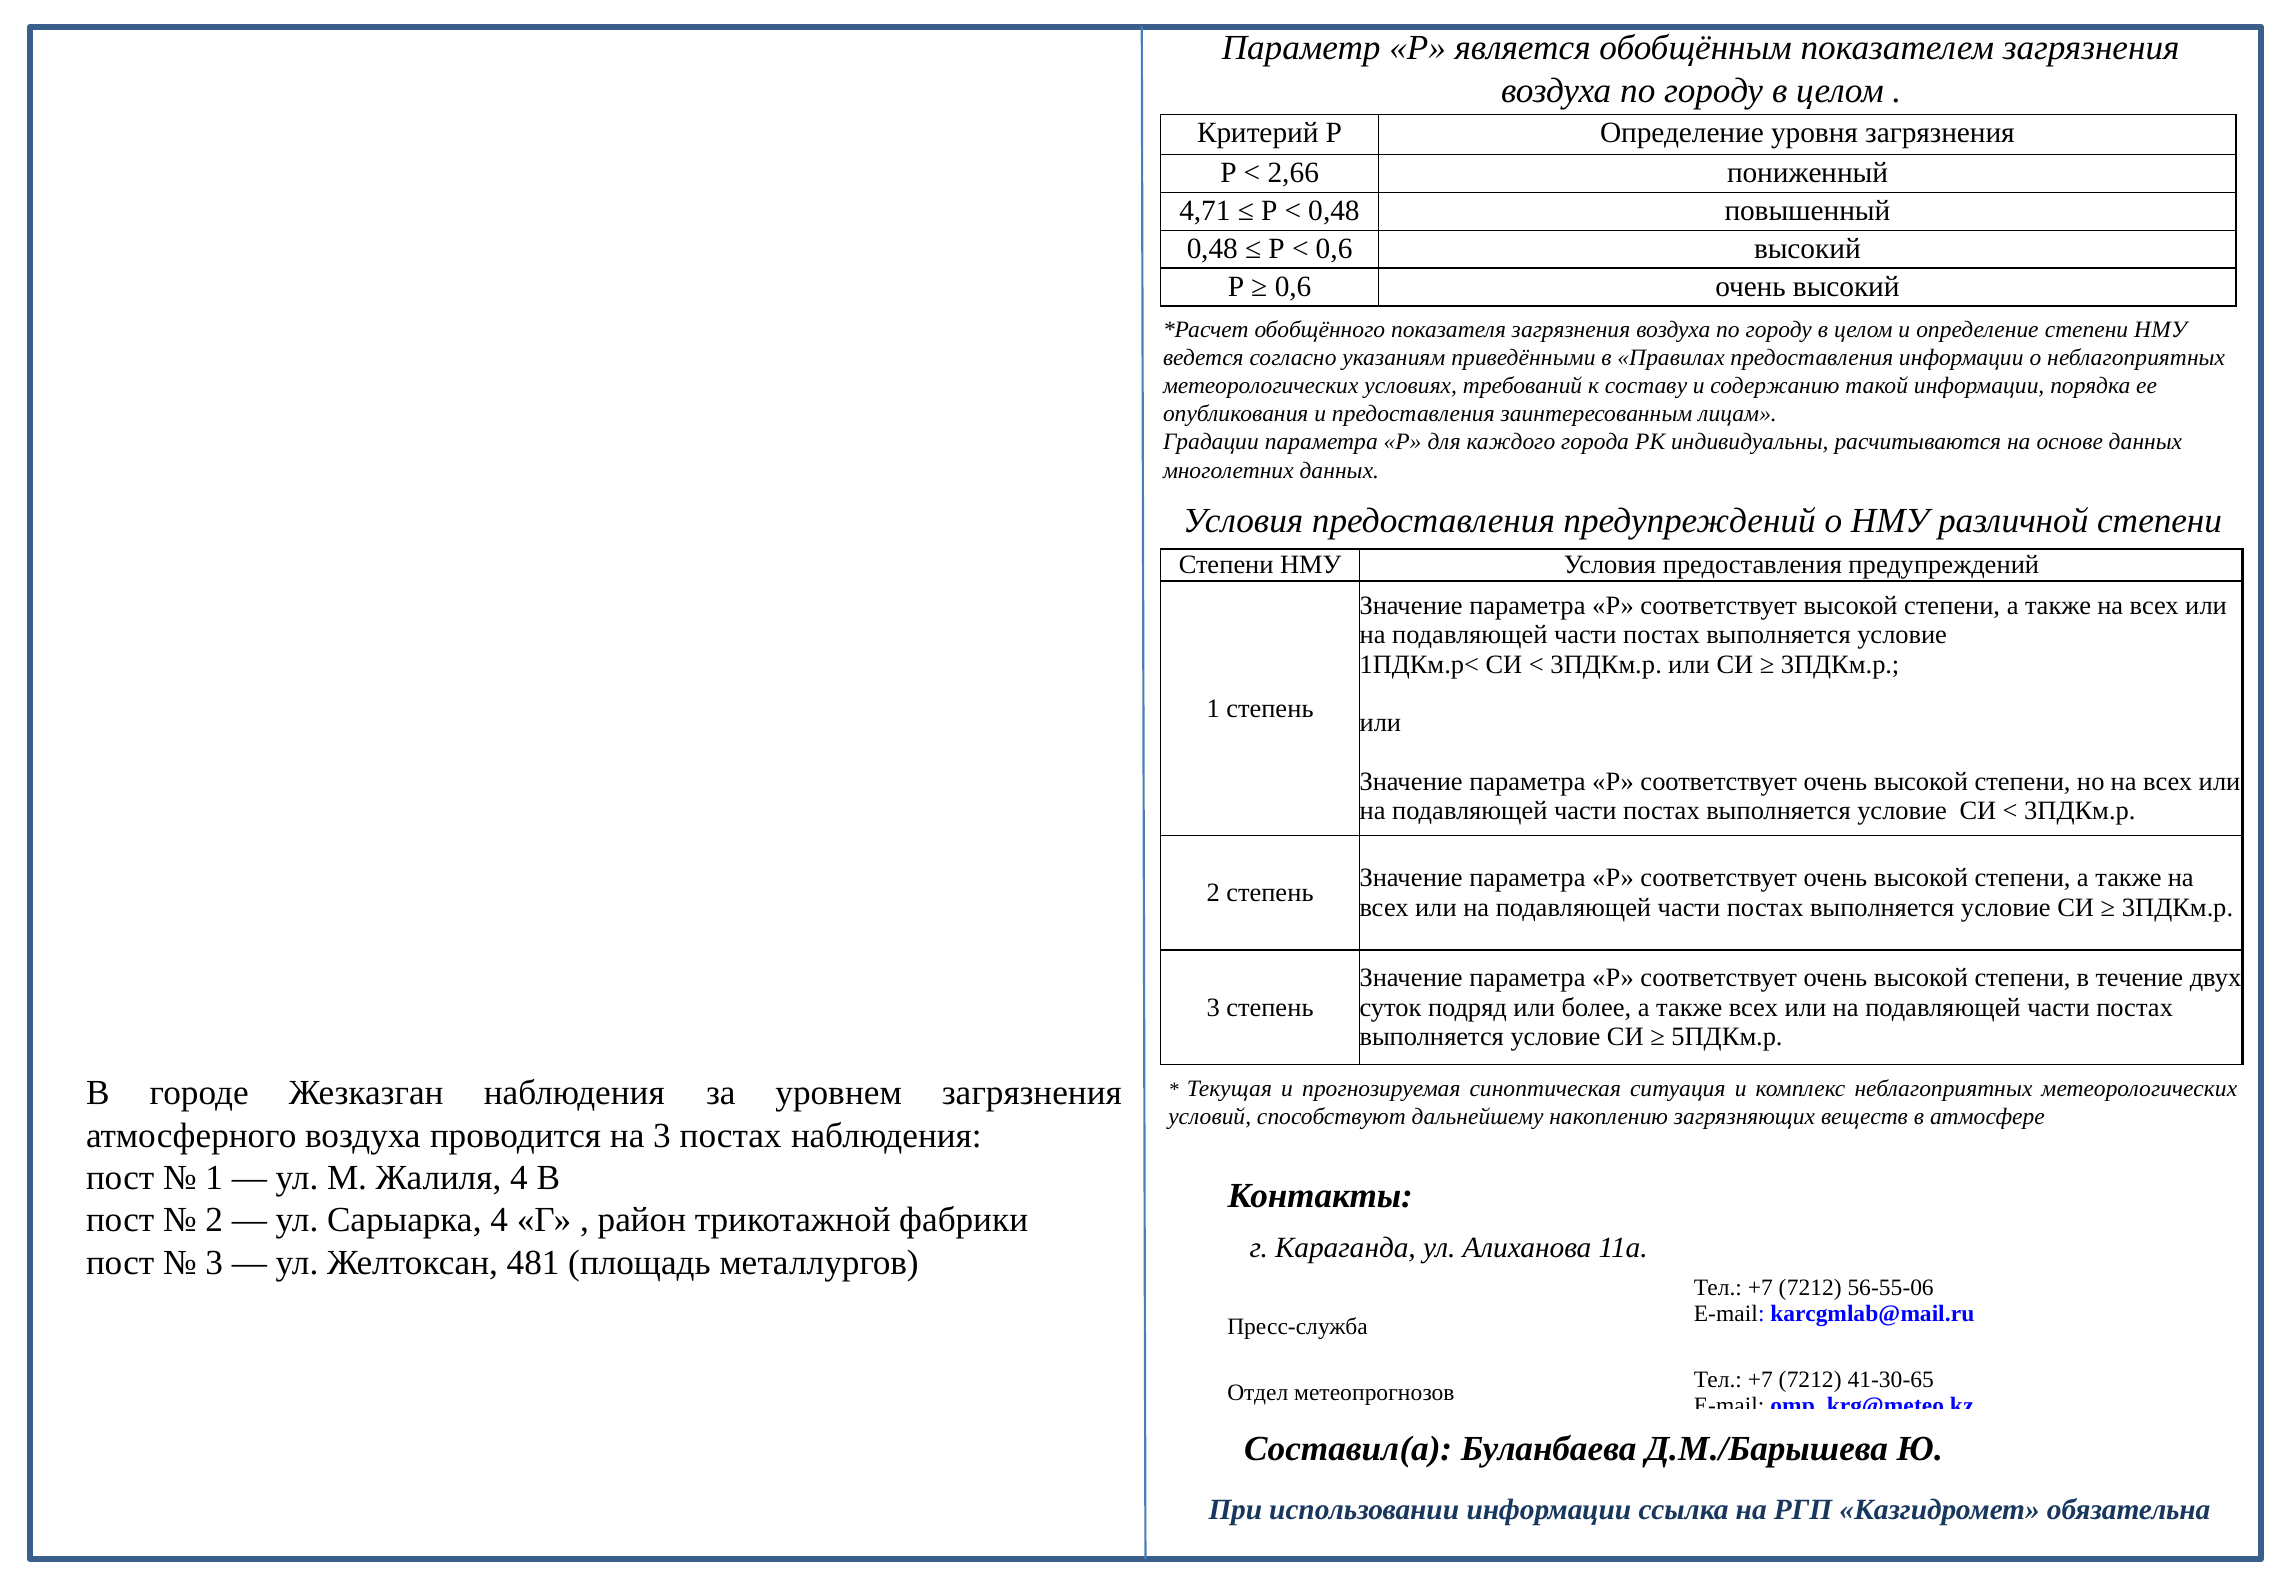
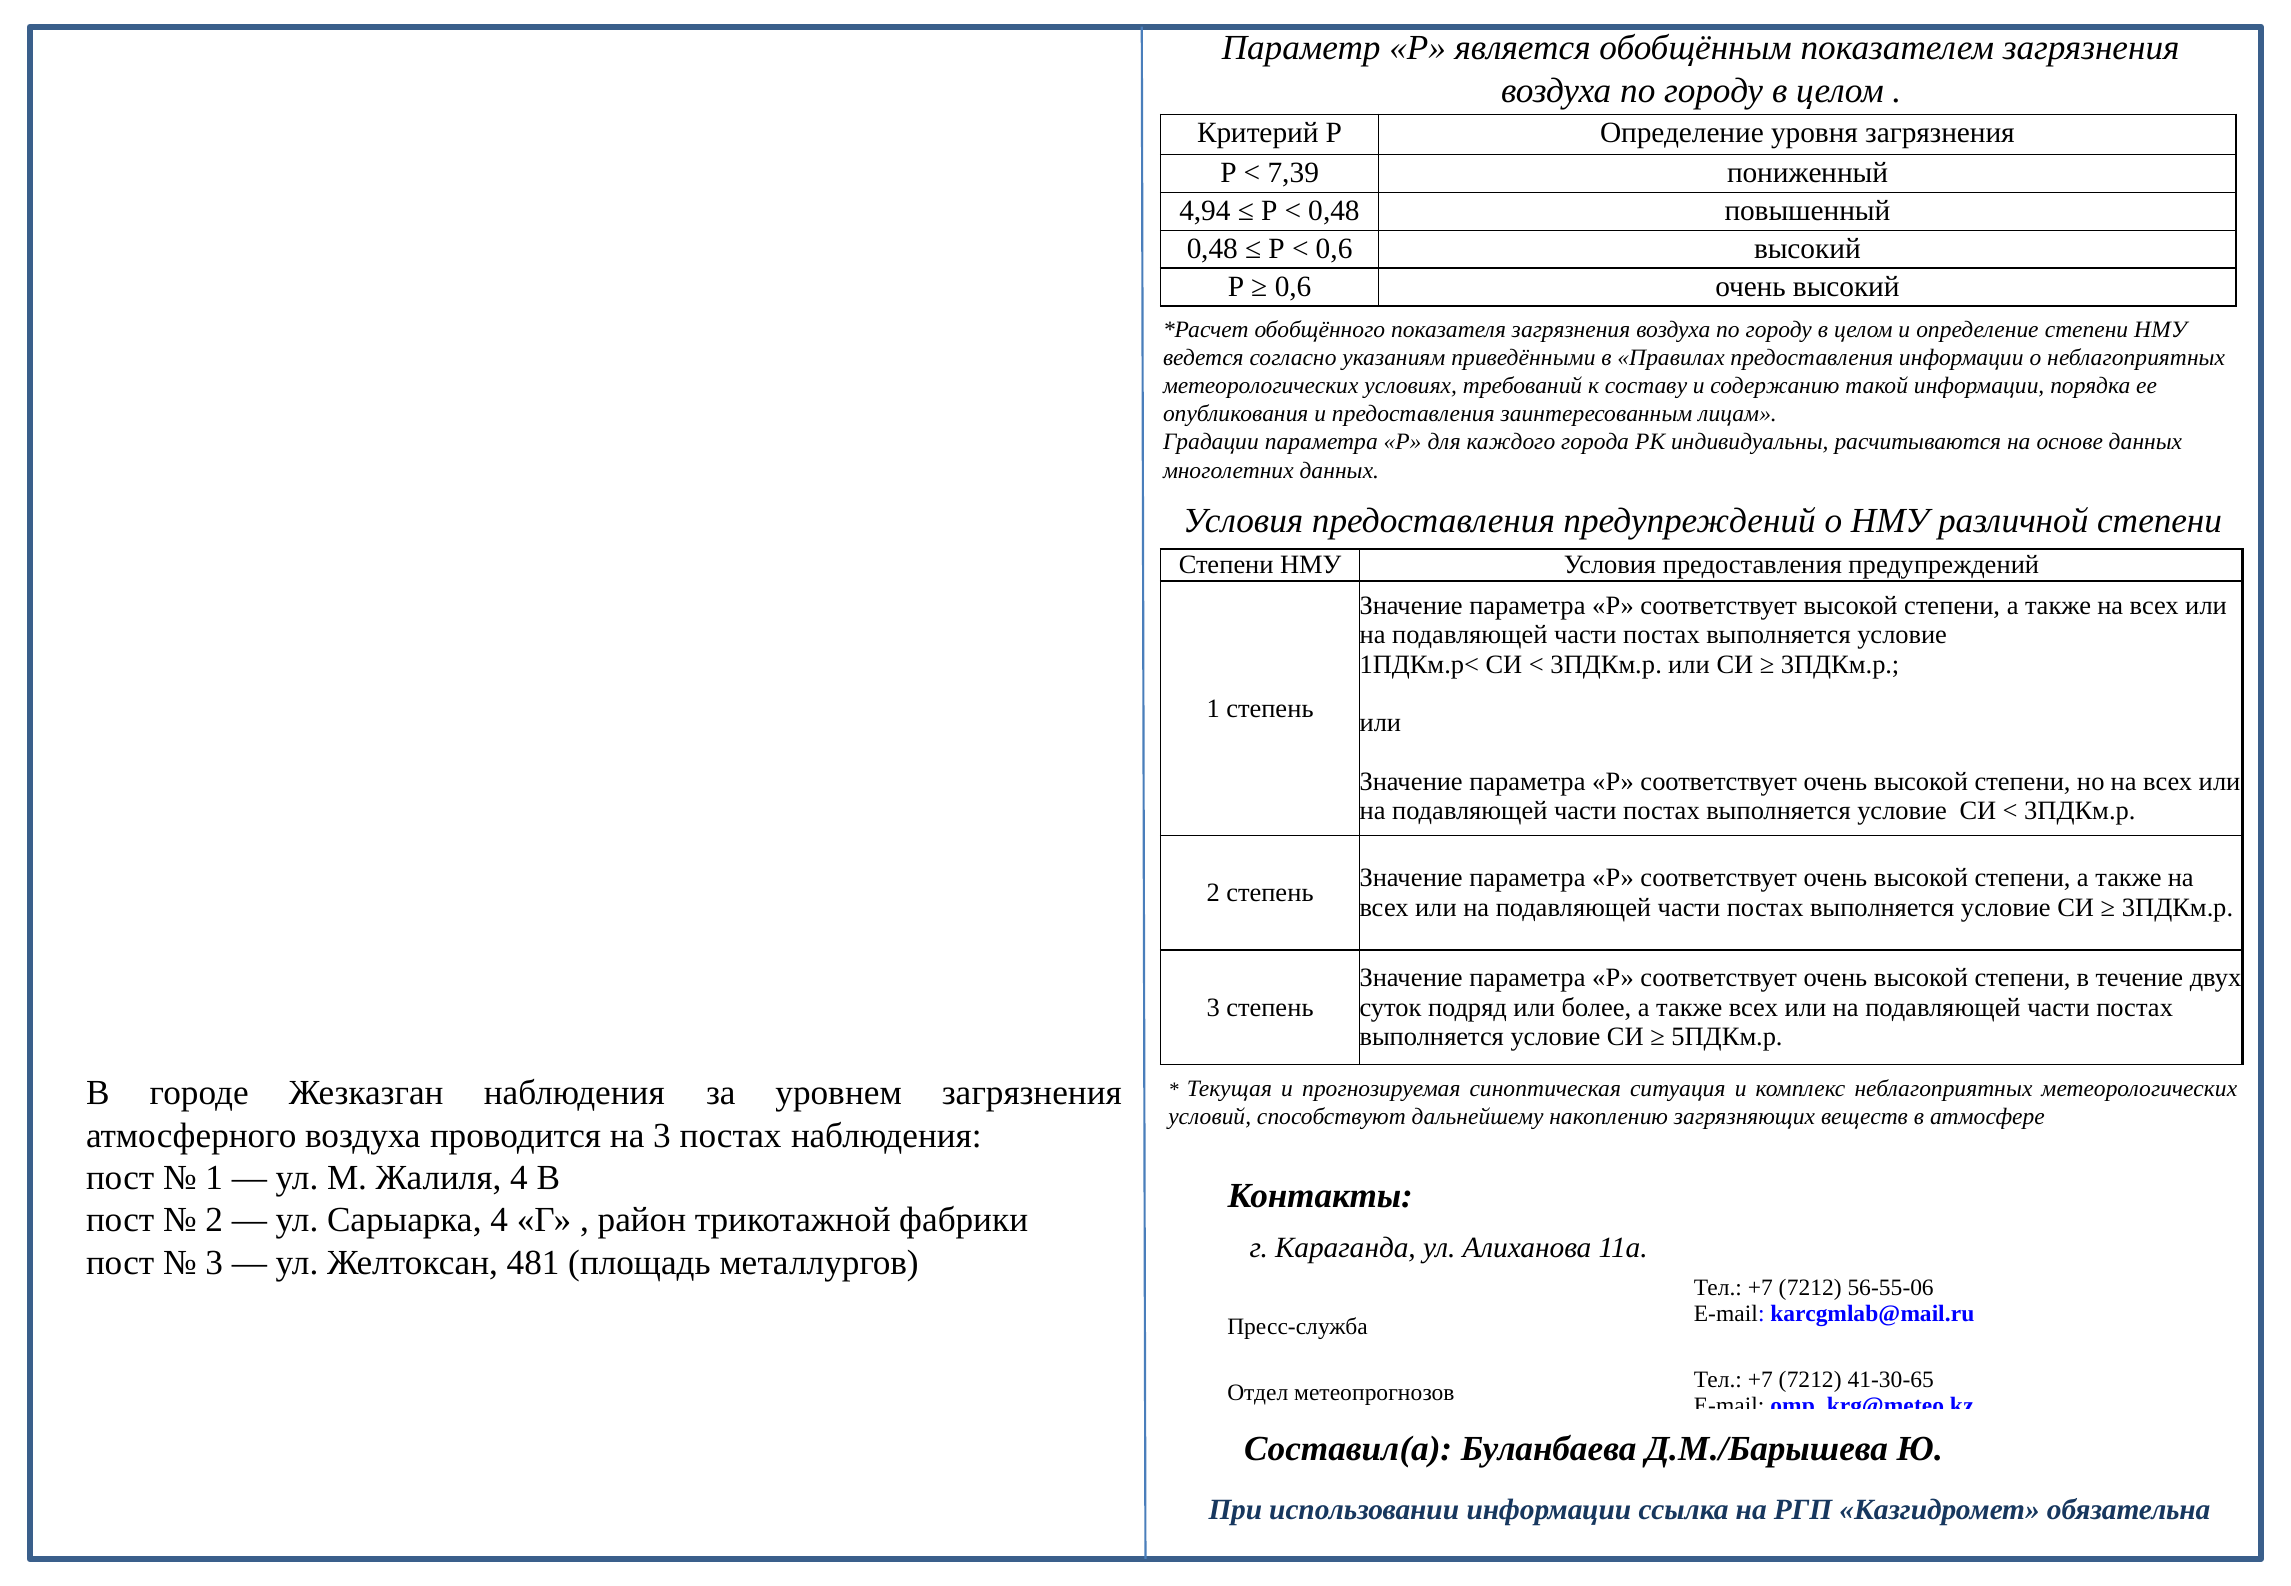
2,66: 2,66 -> 7,39
4,71: 4,71 -> 4,94
